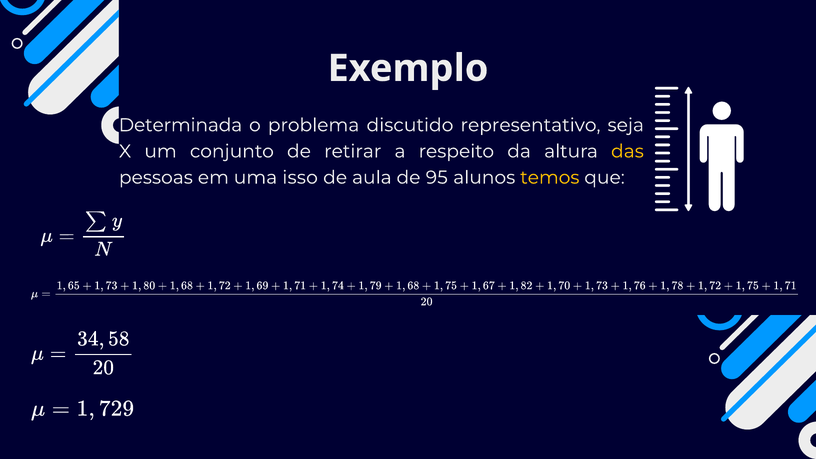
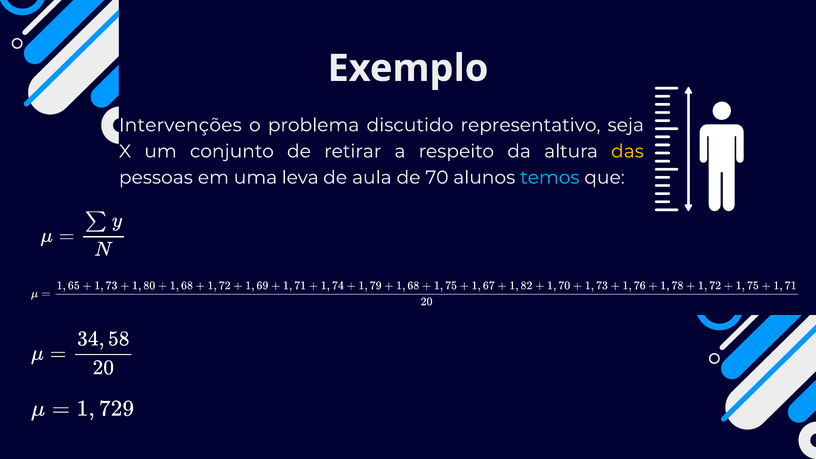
Determinada: Determinada -> Intervenções
isso: isso -> leva
95: 95 -> 70
temos colour: yellow -> light blue
